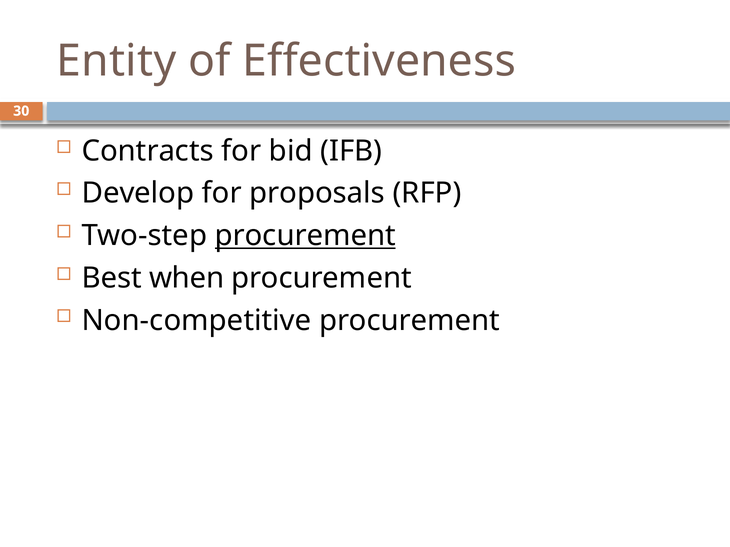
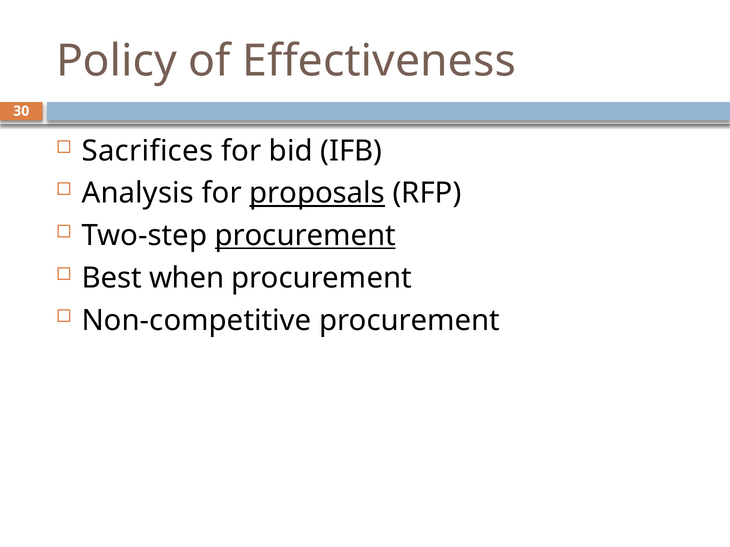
Entity: Entity -> Policy
Contracts: Contracts -> Sacrifices
Develop: Develop -> Analysis
proposals underline: none -> present
